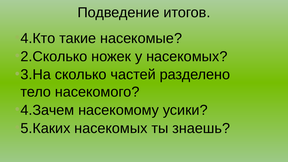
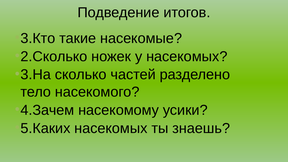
4.Кто: 4.Кто -> 3.Кто
